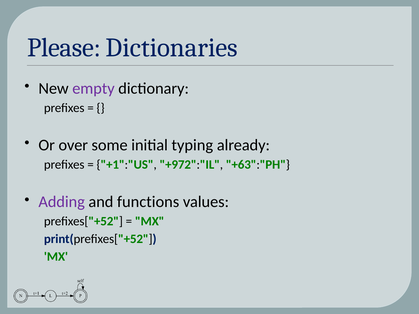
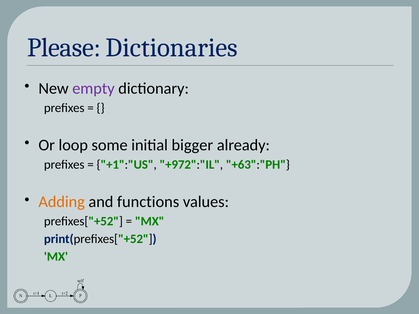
over: over -> loop
typing: typing -> bigger
Adding colour: purple -> orange
